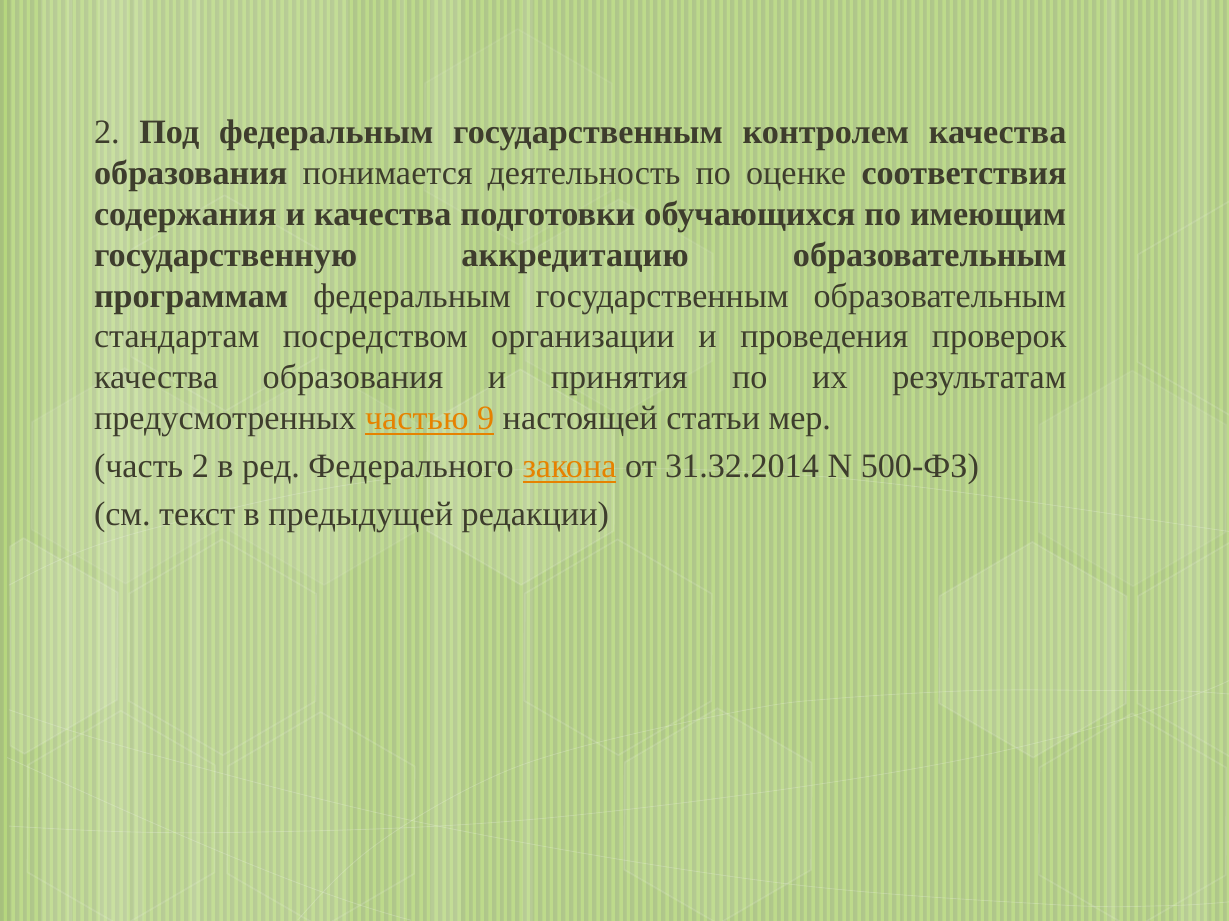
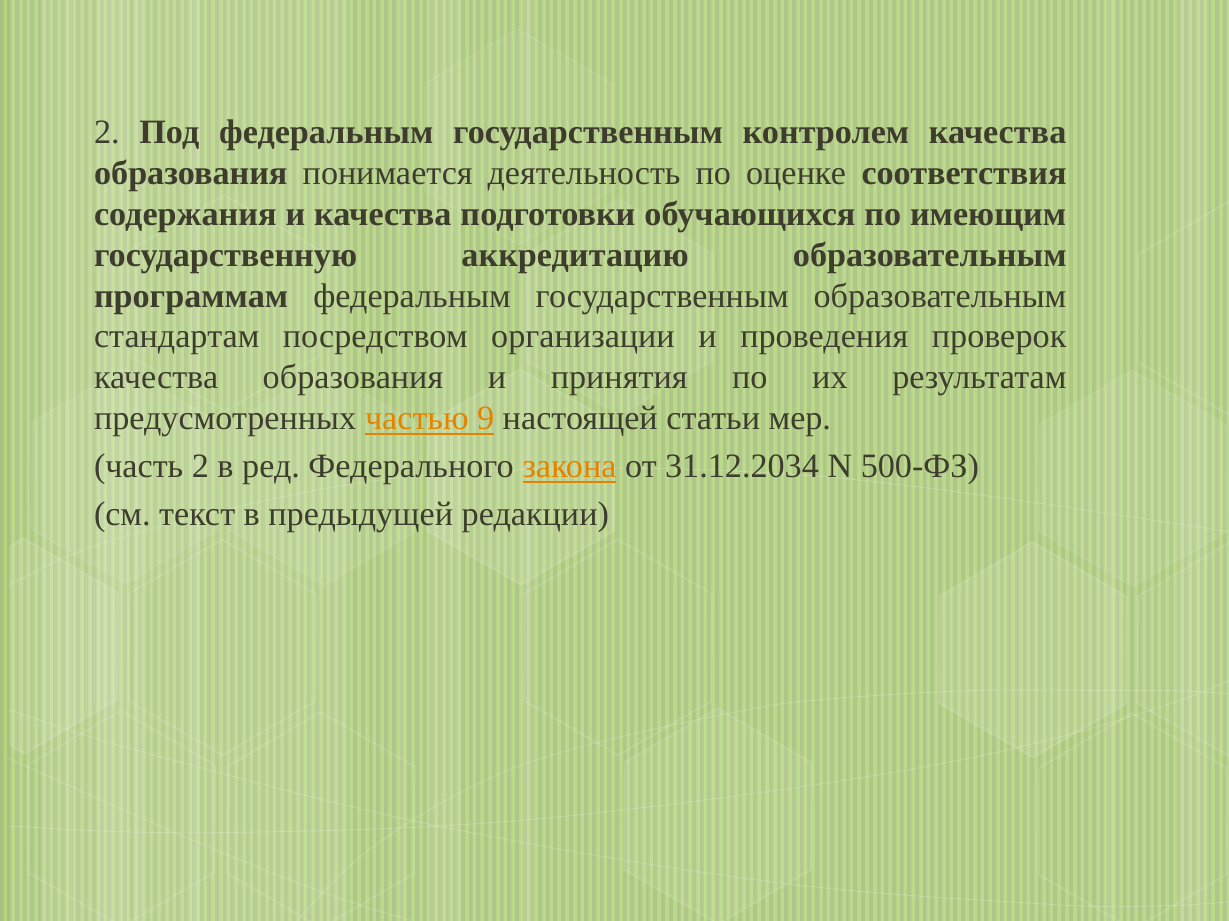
31.32.2014: 31.32.2014 -> 31.12.2034
